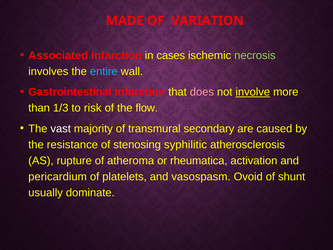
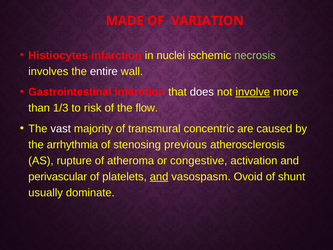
Associated: Associated -> Histiocytes
cases: cases -> nuclei
entire colour: light blue -> white
does colour: pink -> white
secondary: secondary -> concentric
resistance: resistance -> arrhythmia
syphilitic: syphilitic -> previous
rheumatica: rheumatica -> congestive
pericardium: pericardium -> perivascular
and at (159, 176) underline: none -> present
